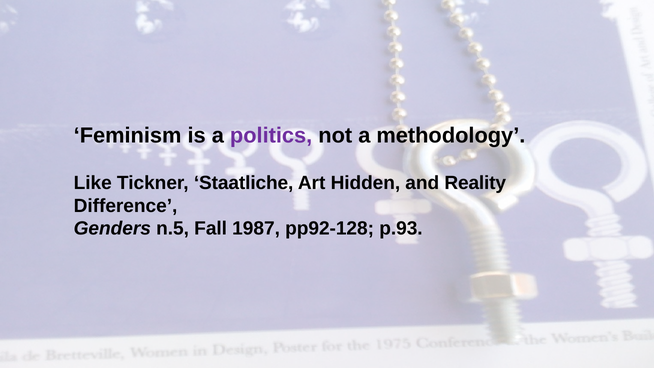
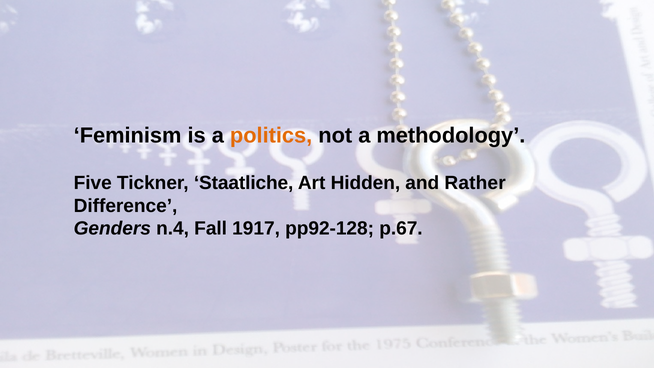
politics colour: purple -> orange
Like: Like -> Five
Reality: Reality -> Rather
n.5: n.5 -> n.4
1987: 1987 -> 1917
p.93: p.93 -> p.67
